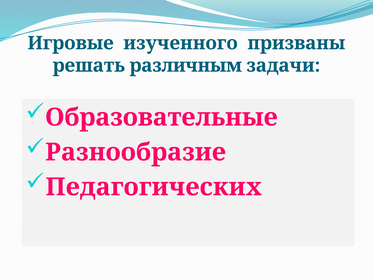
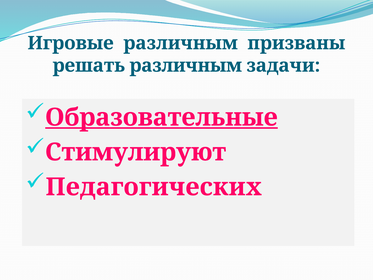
Игровые изученного: изученного -> различным
Образовательные underline: none -> present
Разнообразие: Разнообразие -> Стимулируют
